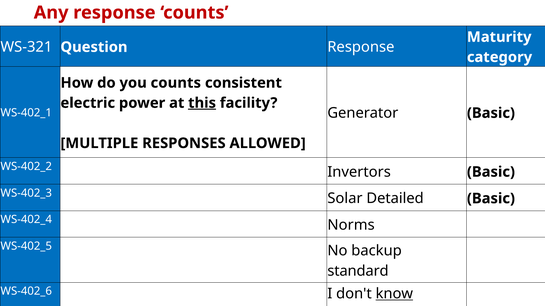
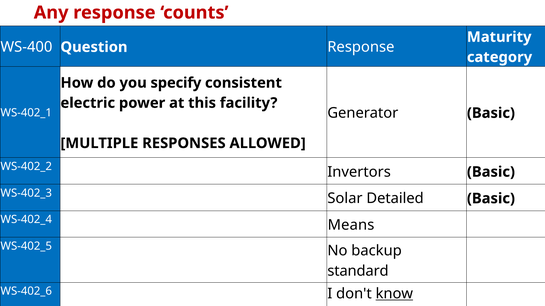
WS-321: WS-321 -> WS-400
you counts: counts -> specify
this underline: present -> none
Norms: Norms -> Means
